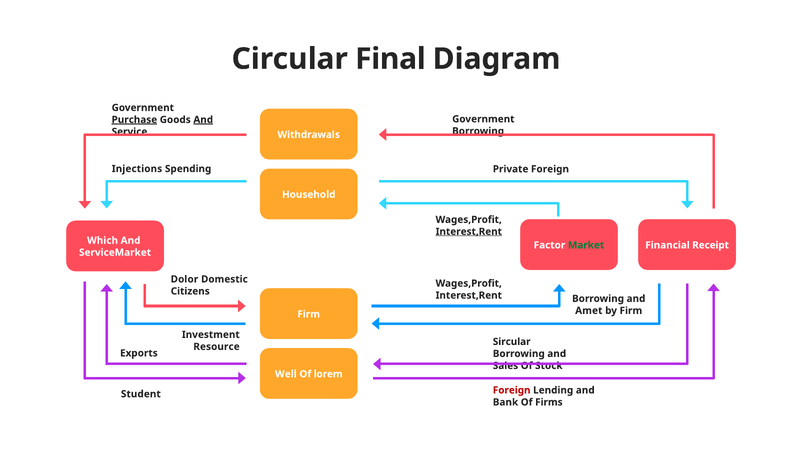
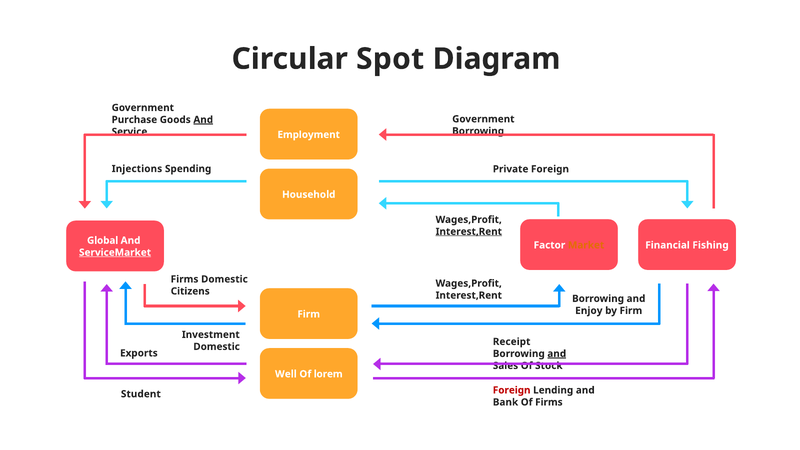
Final: Final -> Spot
Purchase underline: present -> none
Withdrawals: Withdrawals -> Employment
Which: Which -> Global
Market colour: green -> orange
Receipt: Receipt -> Fishing
ServiceMarket underline: none -> present
Dolor at (184, 279): Dolor -> Firms
Amet: Amet -> Enjoy
Sircular: Sircular -> Receipt
Resource at (217, 347): Resource -> Domestic
and at (557, 354) underline: none -> present
